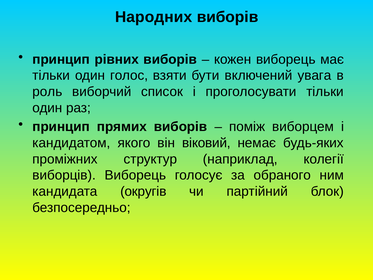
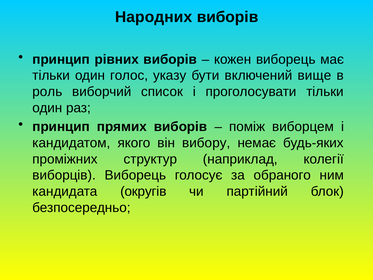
взяти: взяти -> указу
увага: увага -> вище
віковий: віковий -> вибору
